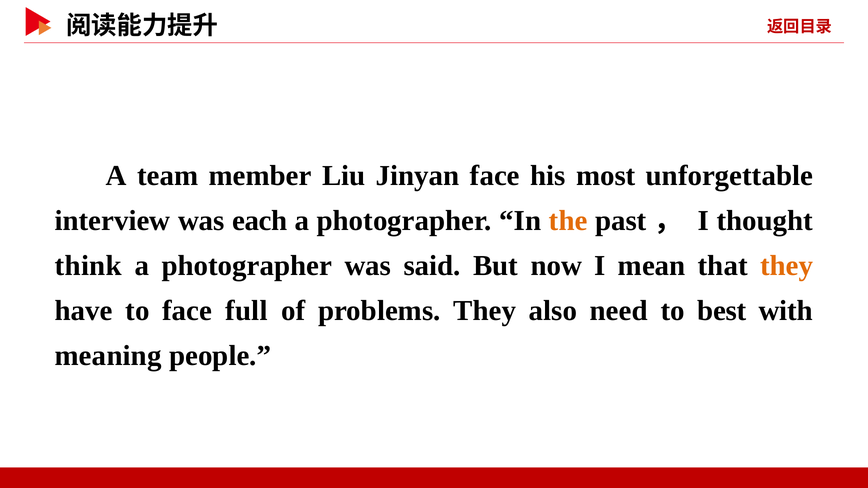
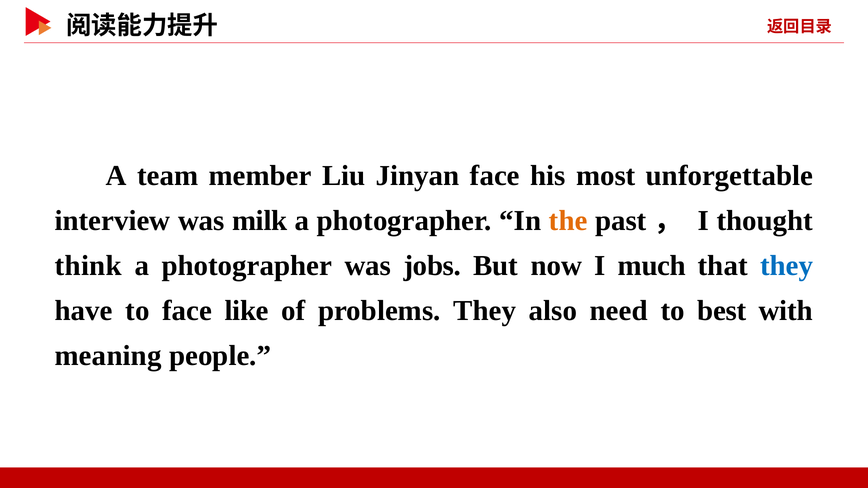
each: each -> milk
said: said -> jobs
mean: mean -> much
they at (787, 266) colour: orange -> blue
full: full -> like
